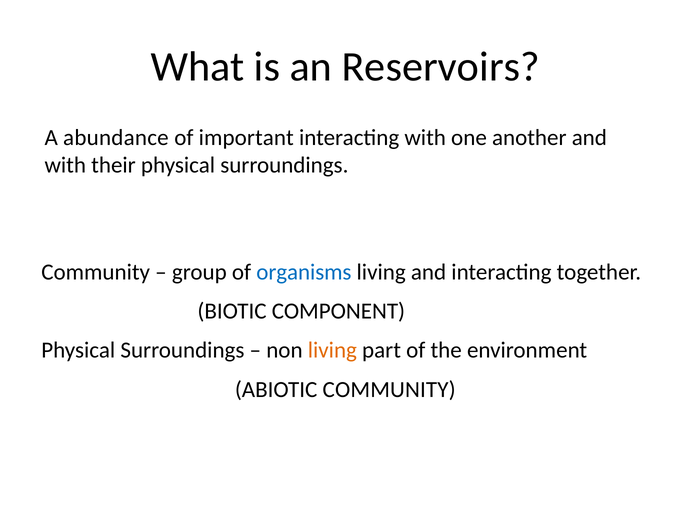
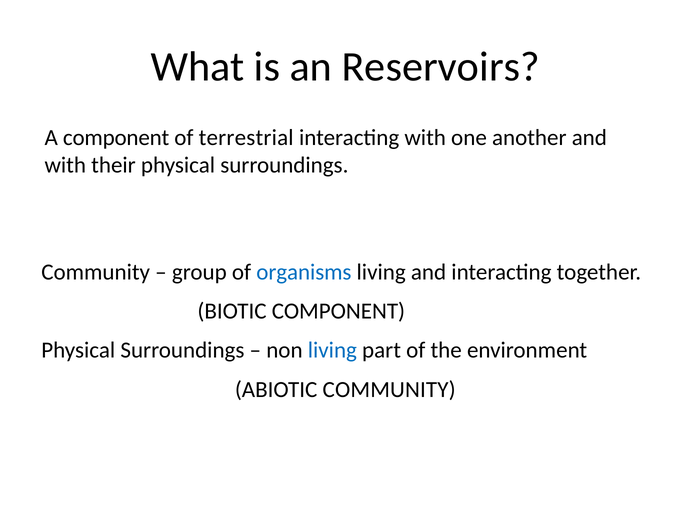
A abundance: abundance -> component
important: important -> terrestrial
living at (332, 350) colour: orange -> blue
